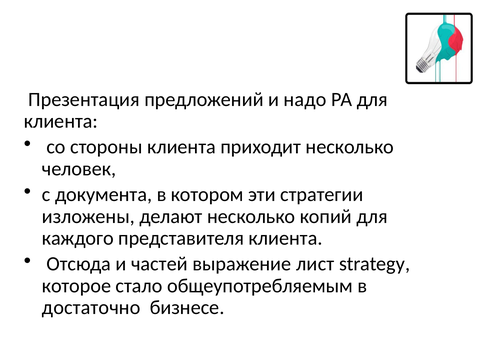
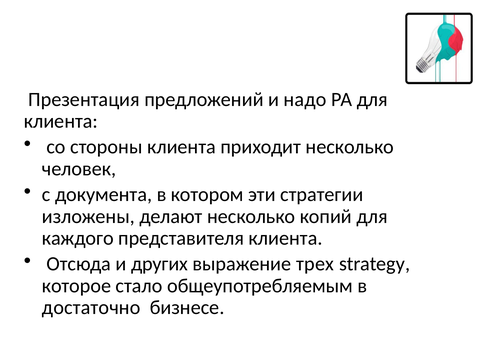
частей: частей -> других
лист: лист -> трех
